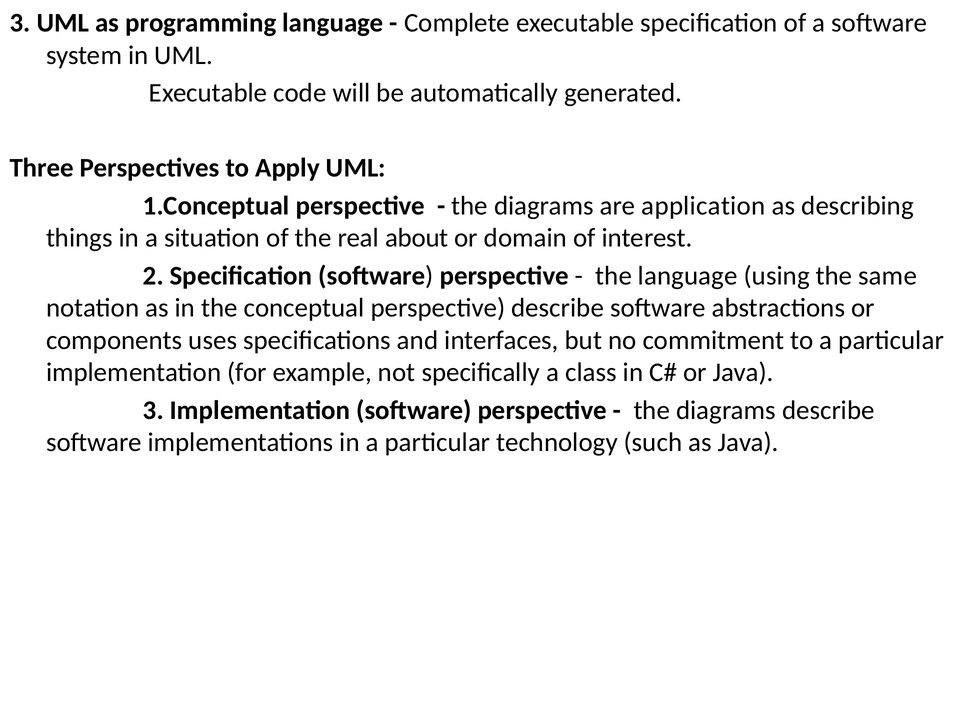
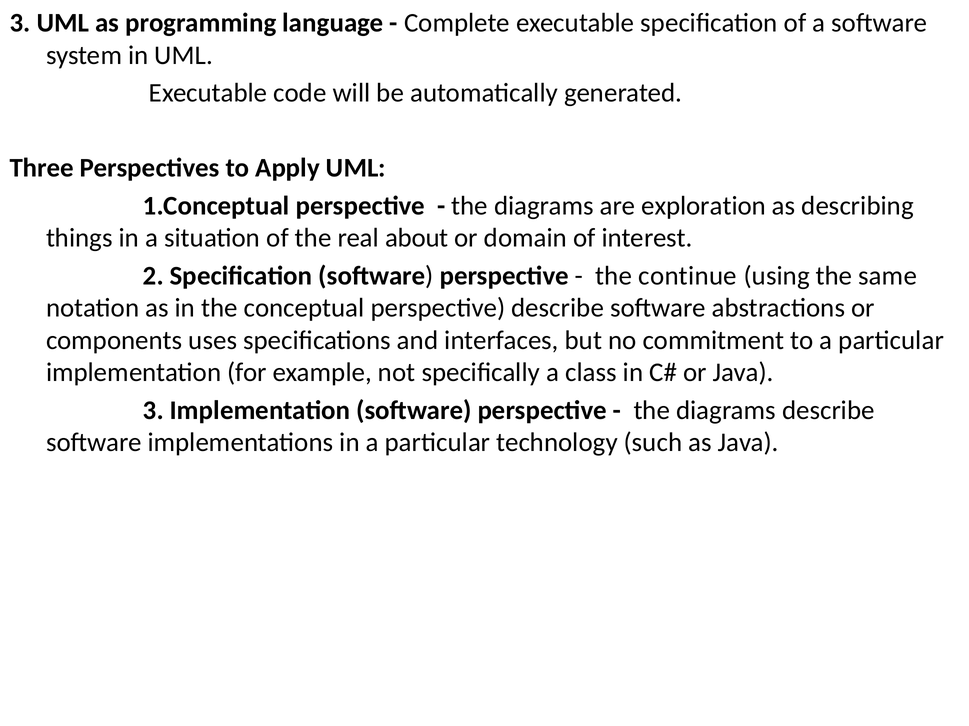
application: application -> exploration
the language: language -> continue
